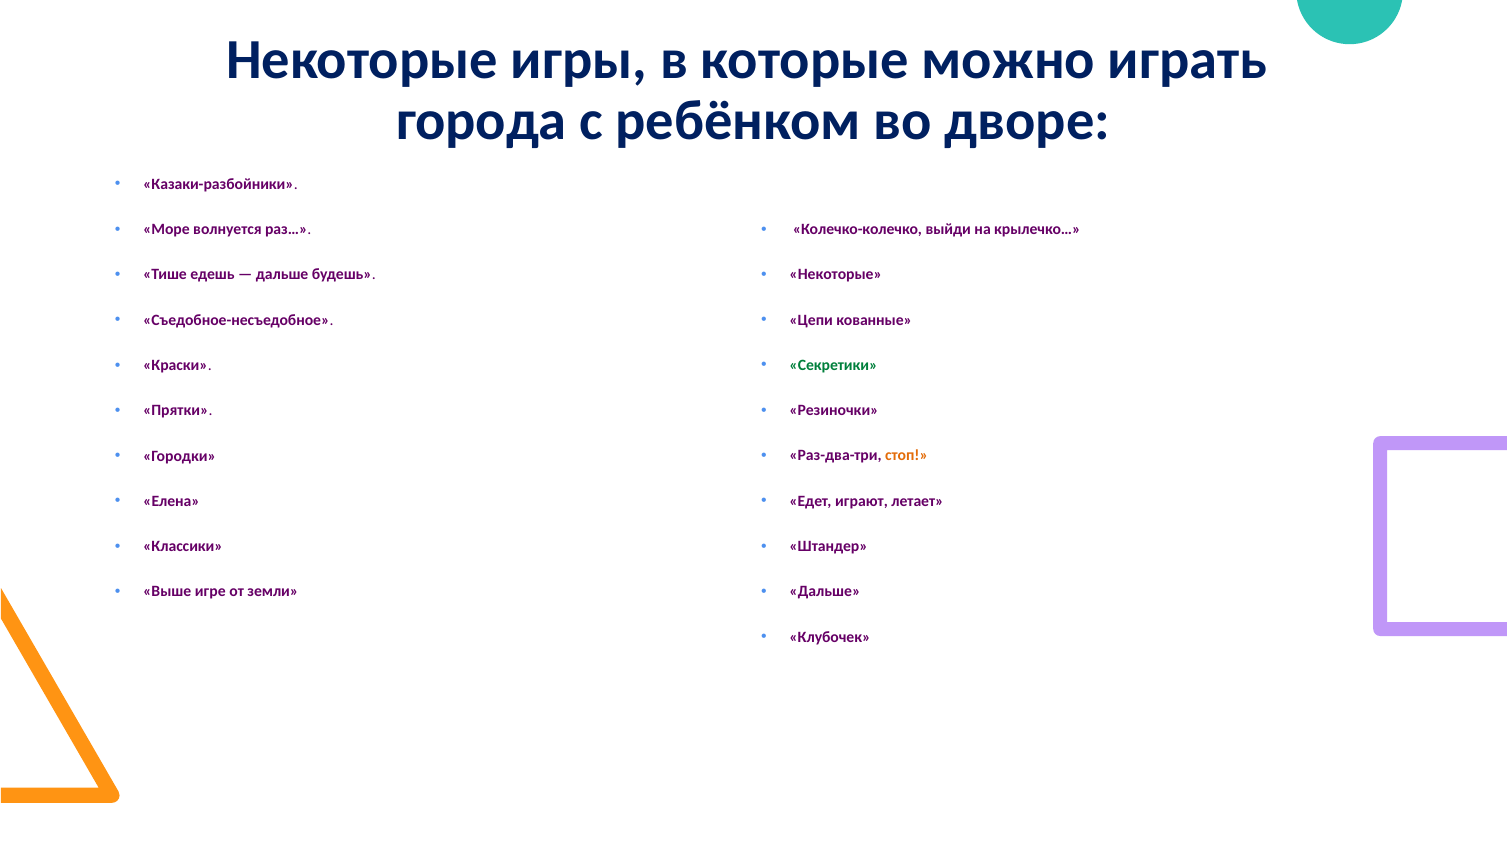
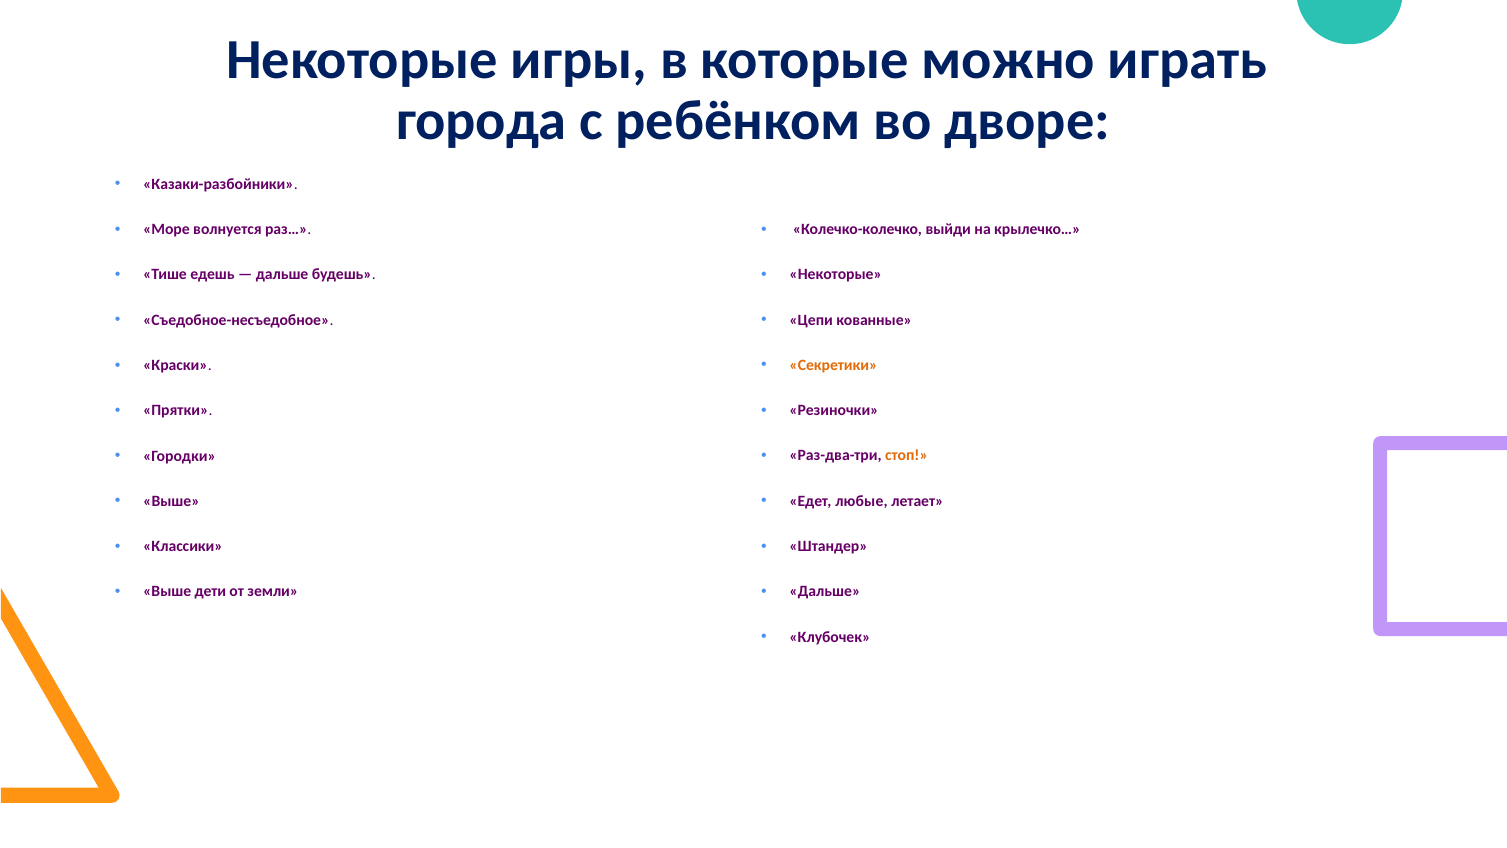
Секретики colour: green -> orange
Елена at (171, 501): Елена -> Выше
играют: играют -> любые
игре: игре -> дети
